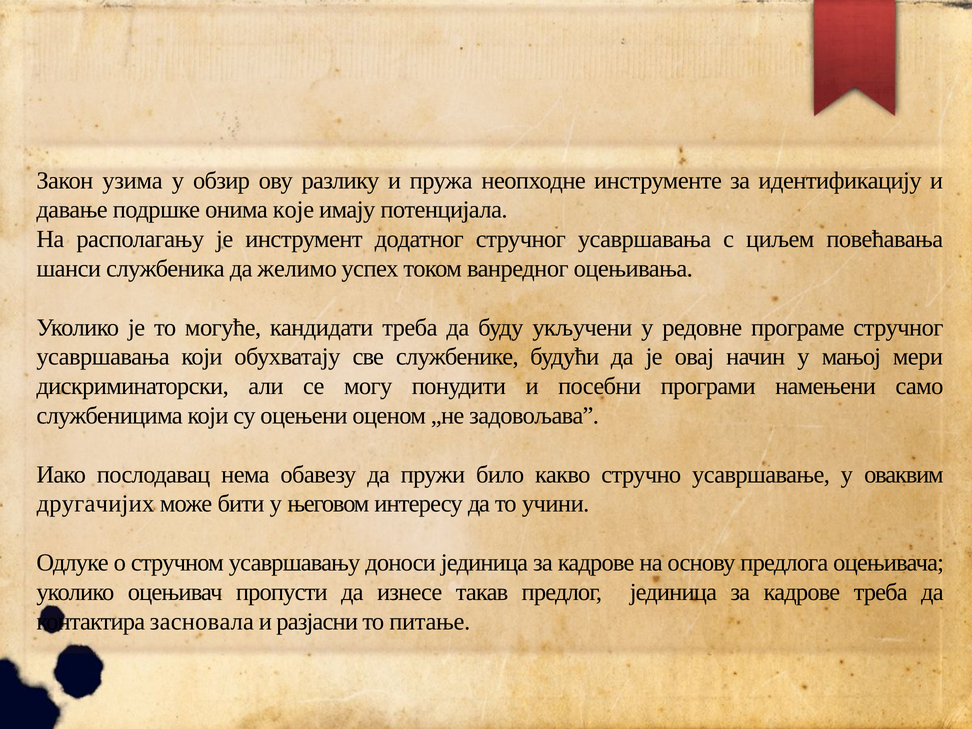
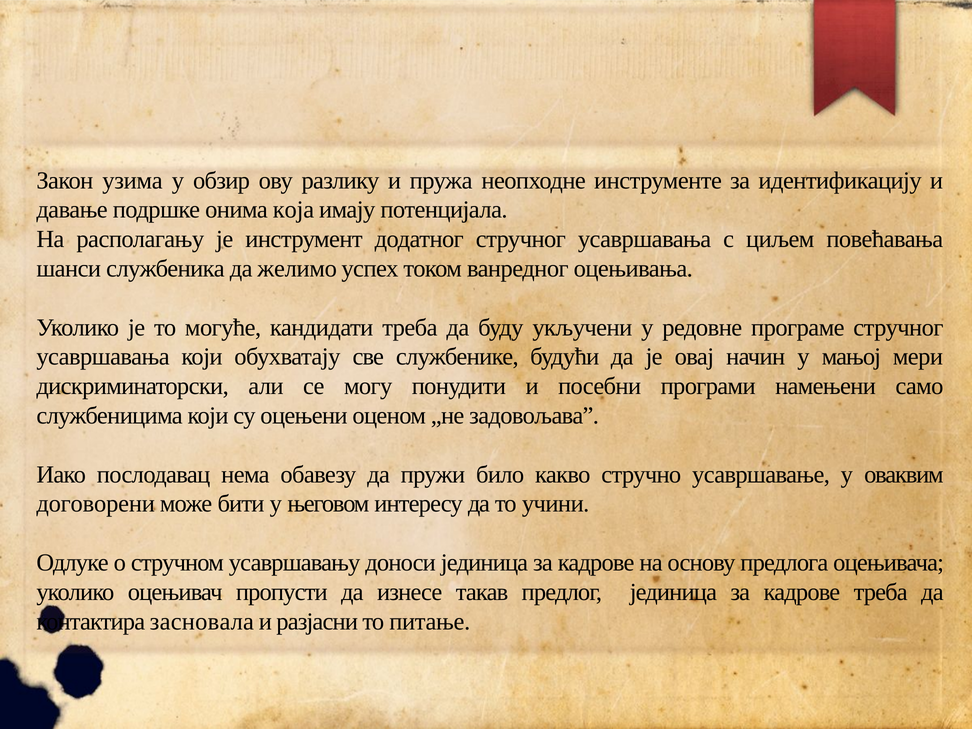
које: које -> која
другачијих: другачијих -> договорени
